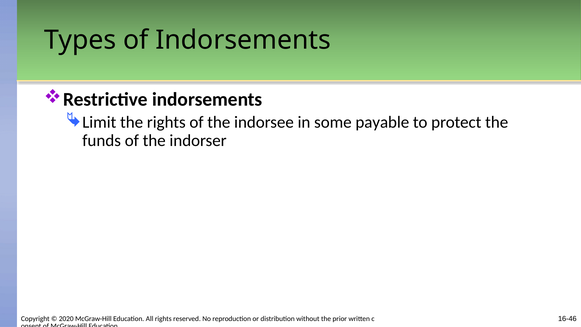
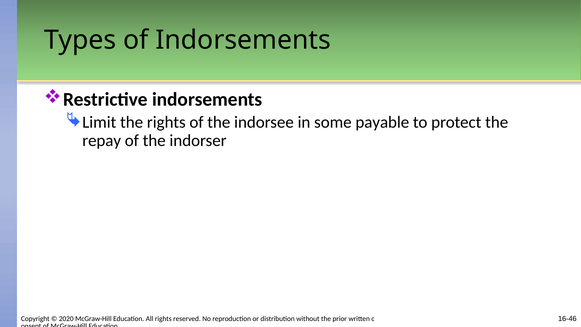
funds: funds -> repay
